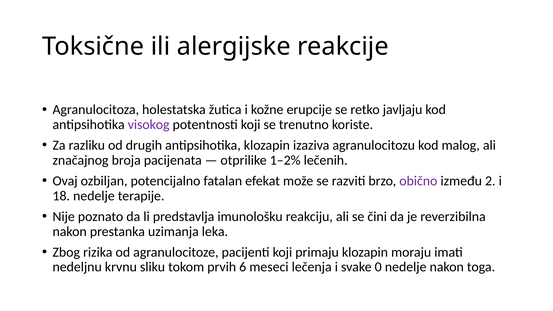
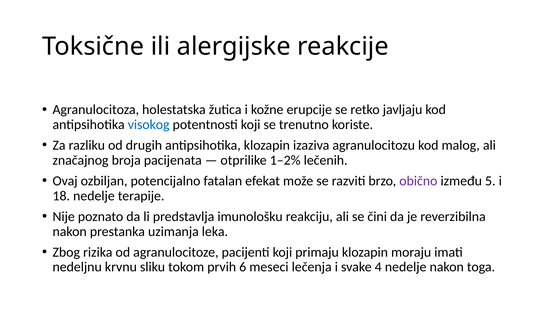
visokog colour: purple -> blue
2: 2 -> 5
0: 0 -> 4
